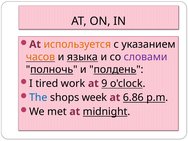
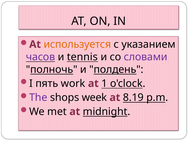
часов colour: orange -> purple
языка: языка -> tennis
tired: tired -> пять
9: 9 -> 1
The colour: blue -> purple
6.86: 6.86 -> 8.19
